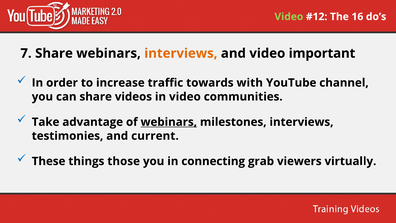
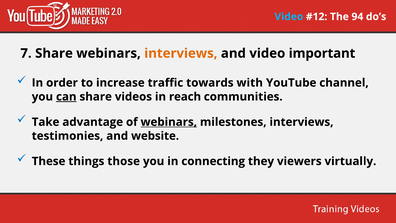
Video at (289, 17) colour: light green -> light blue
16: 16 -> 94
can underline: none -> present
in video: video -> reach
current: current -> website
grab: grab -> they
